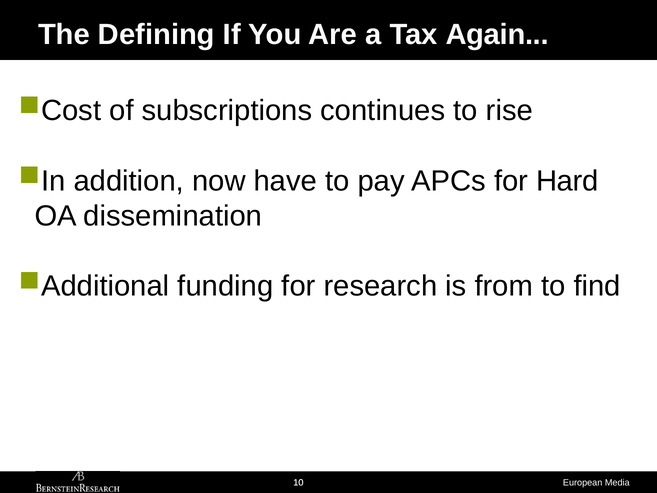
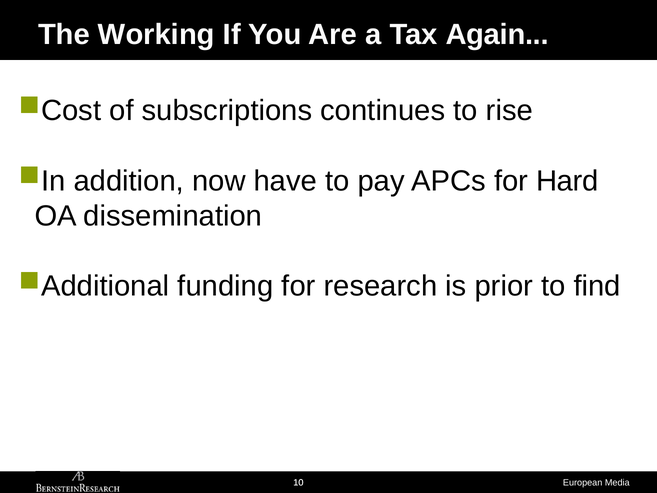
Defining: Defining -> Working
from: from -> prior
